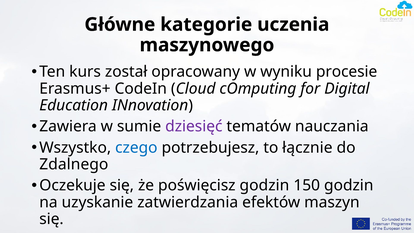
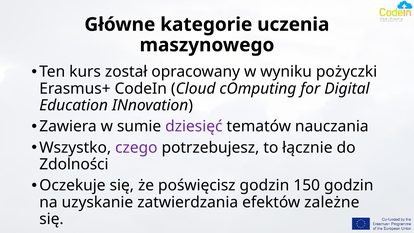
procesie: procesie -> pożyczki
czego colour: blue -> purple
Zdalnego: Zdalnego -> Zdolności
maszyn: maszyn -> zależne
